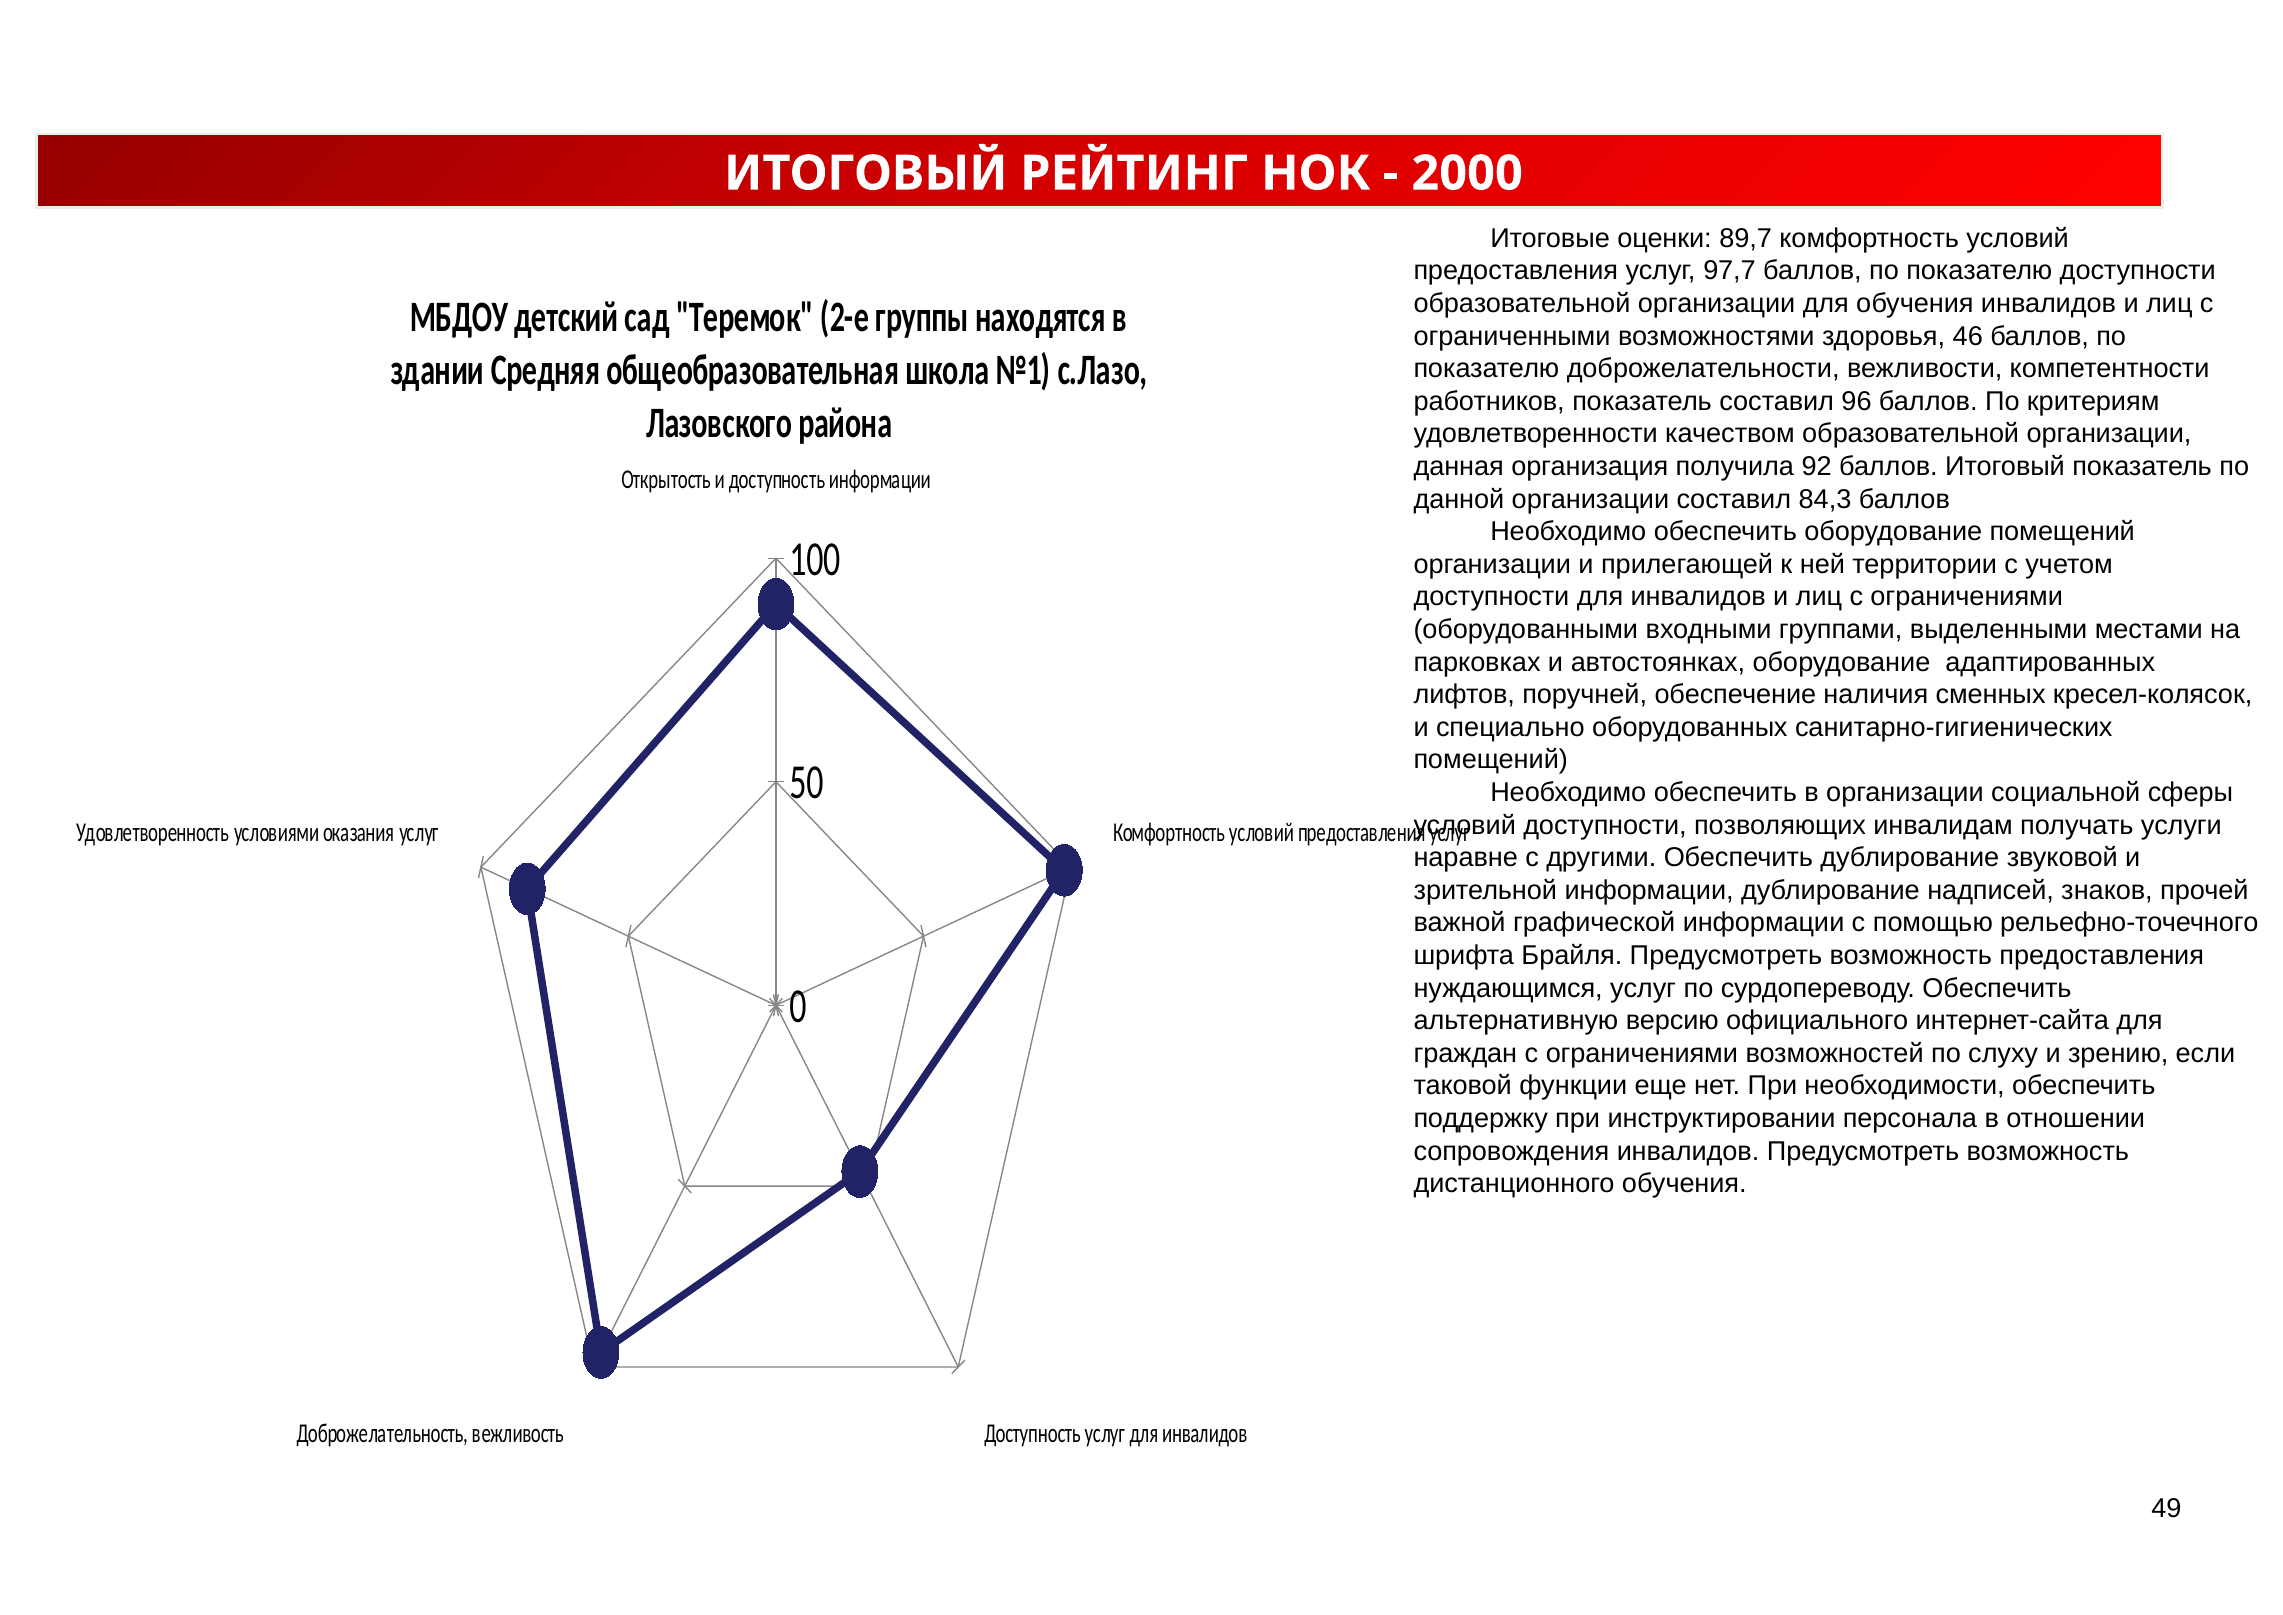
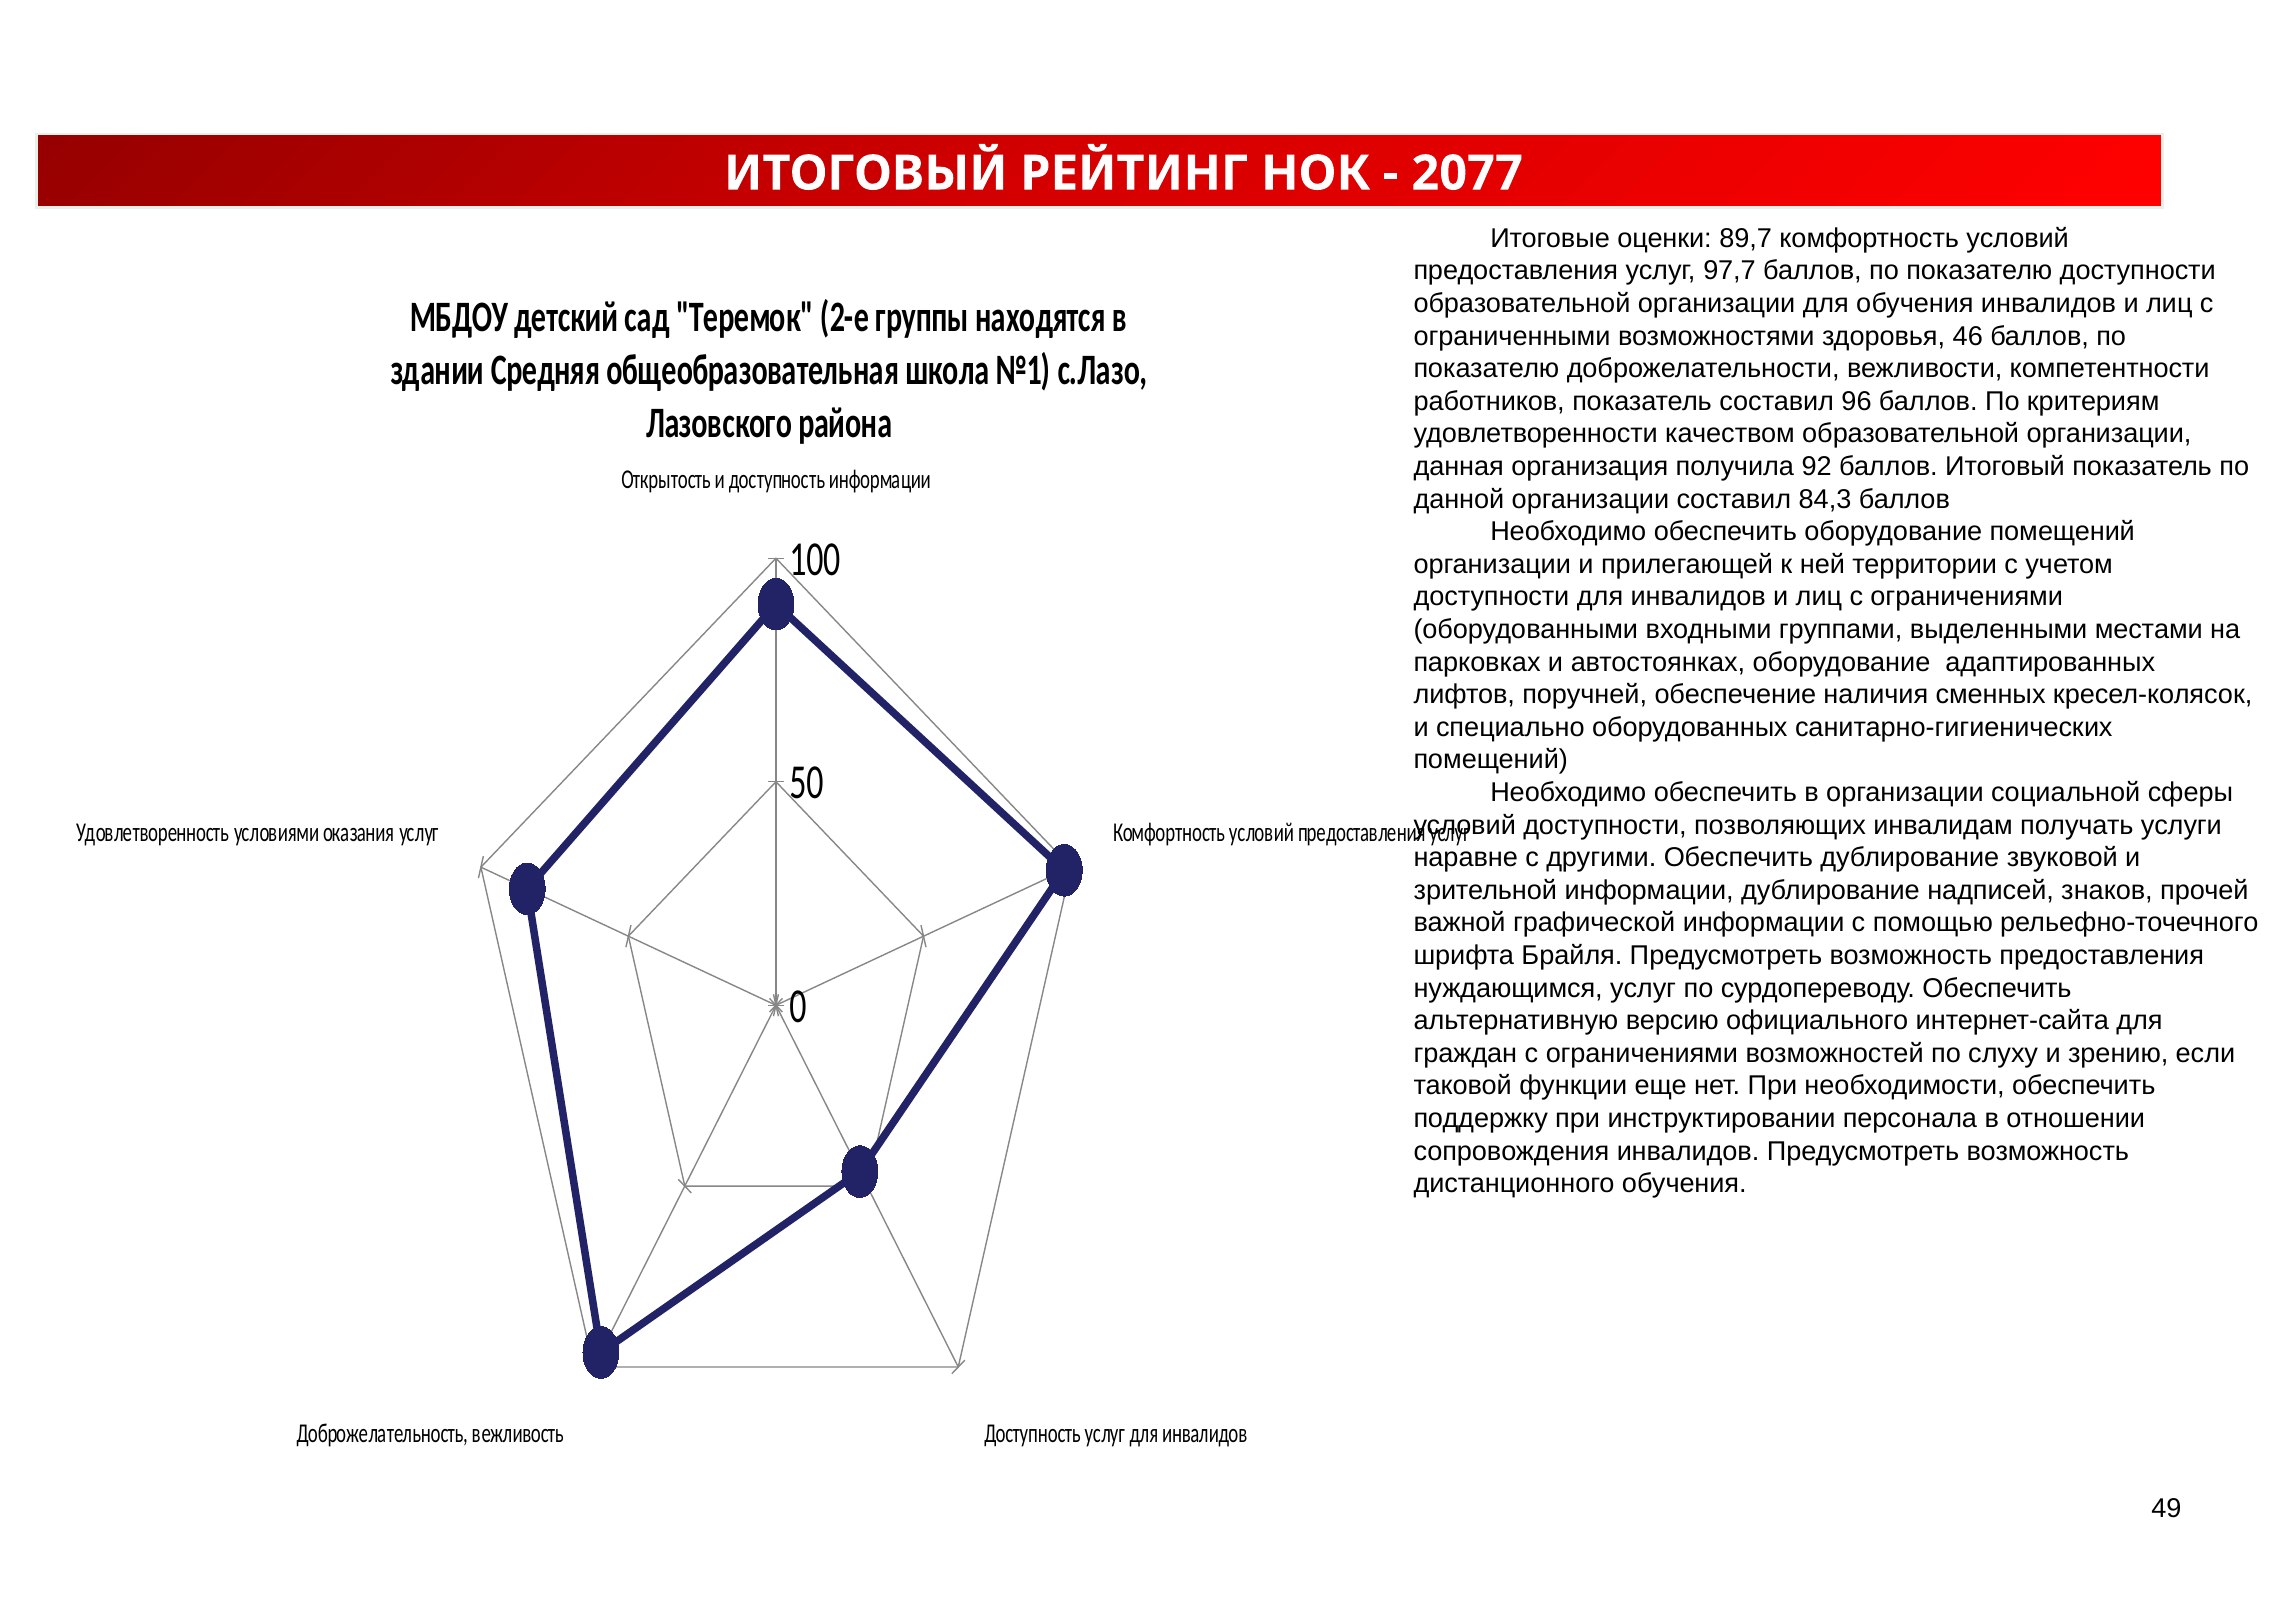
2000: 2000 -> 2077
